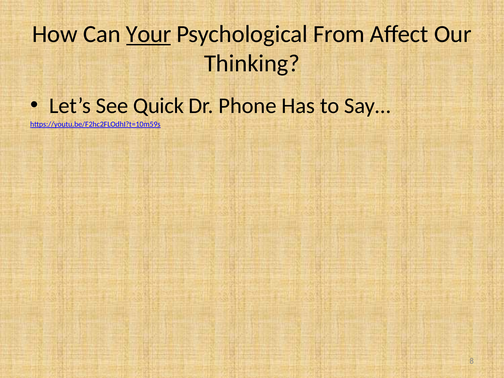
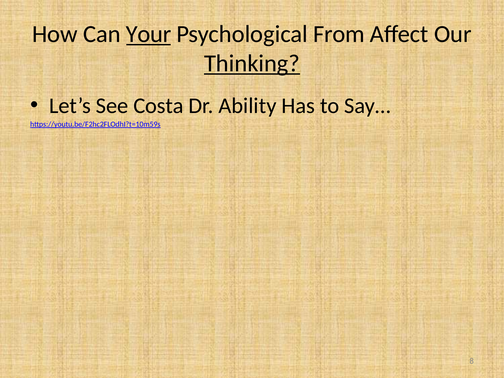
Thinking underline: none -> present
Quick: Quick -> Costa
Phone: Phone -> Ability
